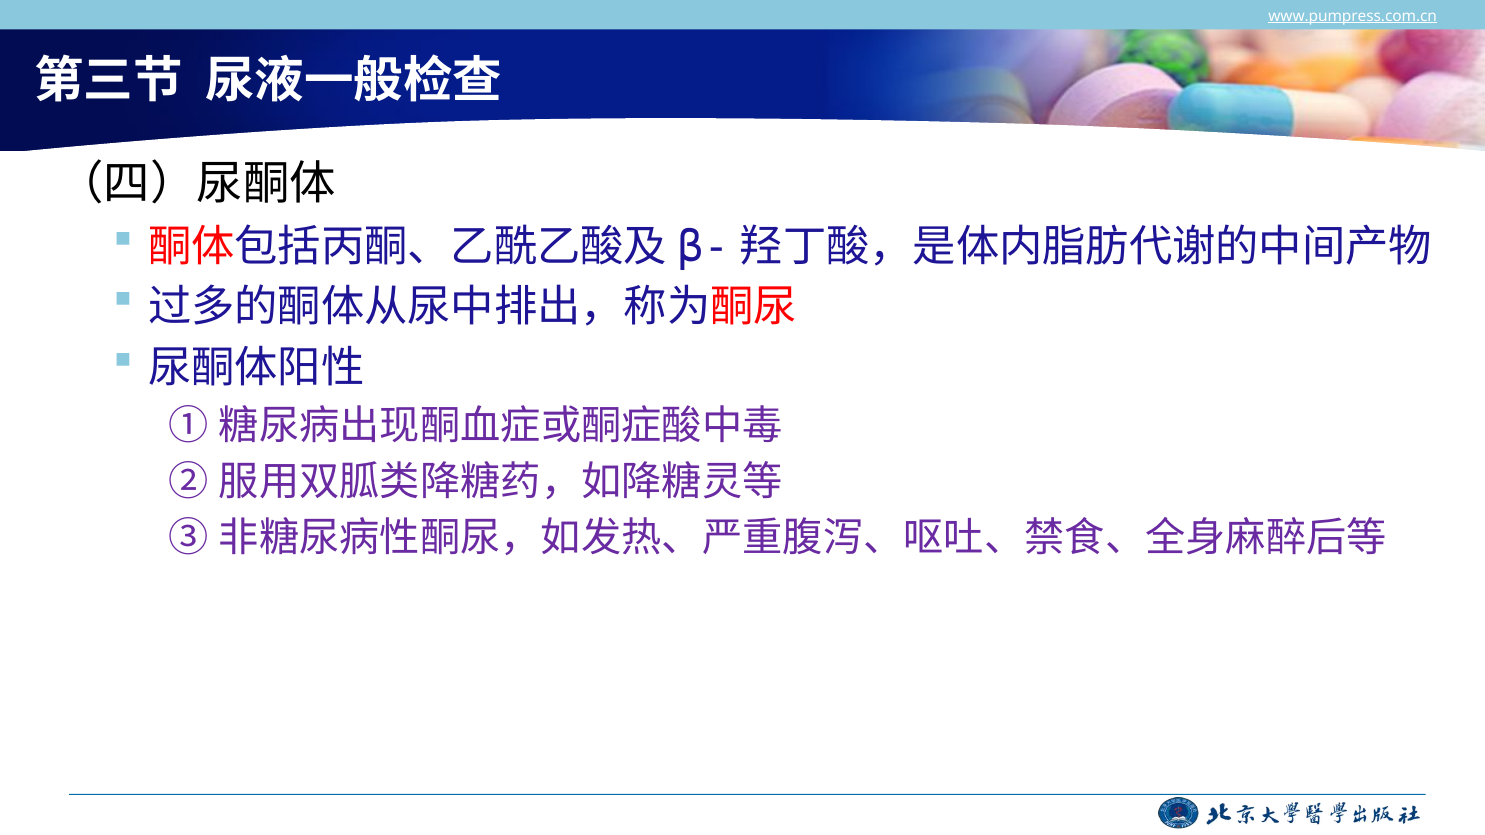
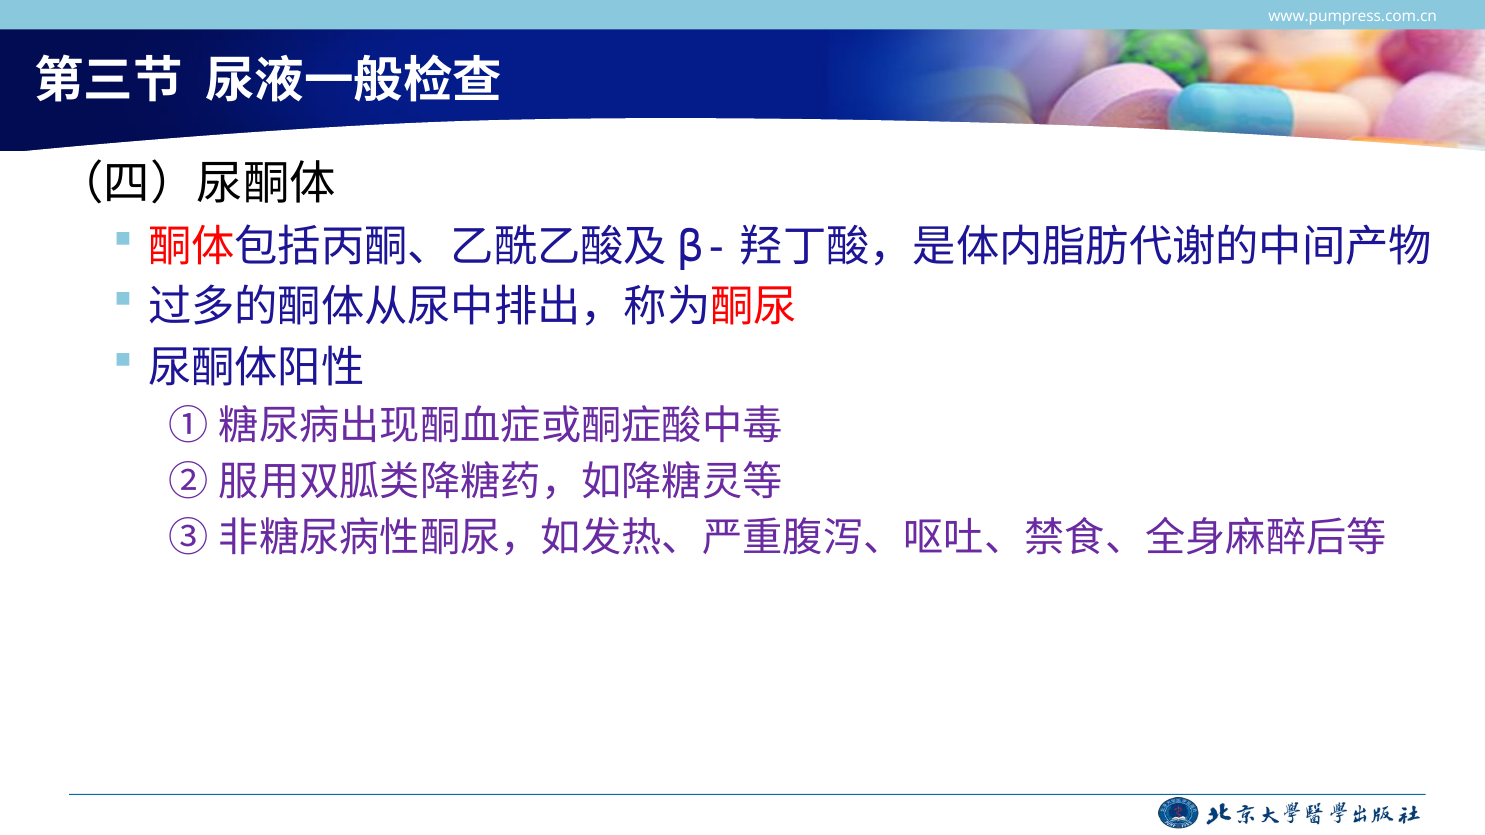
www.pumpress.com.cn underline: present -> none
